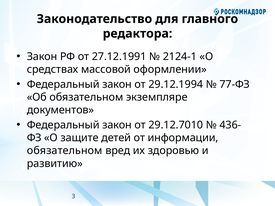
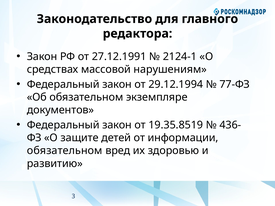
оформлении: оформлении -> нарушениям
29.12.7010: 29.12.7010 -> 19.35.8519
